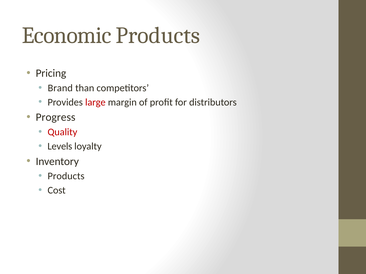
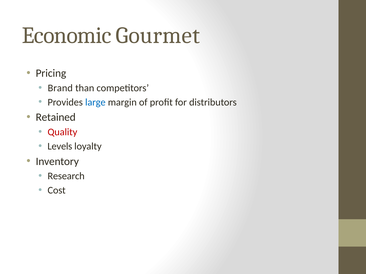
Economic Products: Products -> Gourmet
large colour: red -> blue
Progress: Progress -> Retained
Products at (66, 176): Products -> Research
